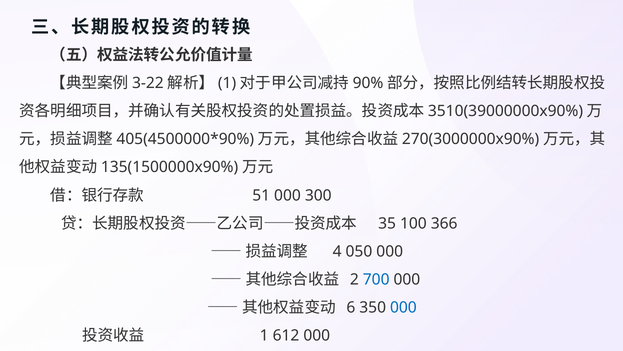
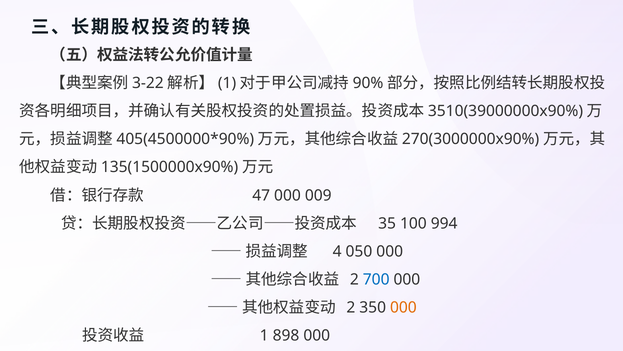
51: 51 -> 47
300: 300 -> 009
366: 366 -> 994
6 at (351, 307): 6 -> 2
000 at (403, 307) colour: blue -> orange
612: 612 -> 898
